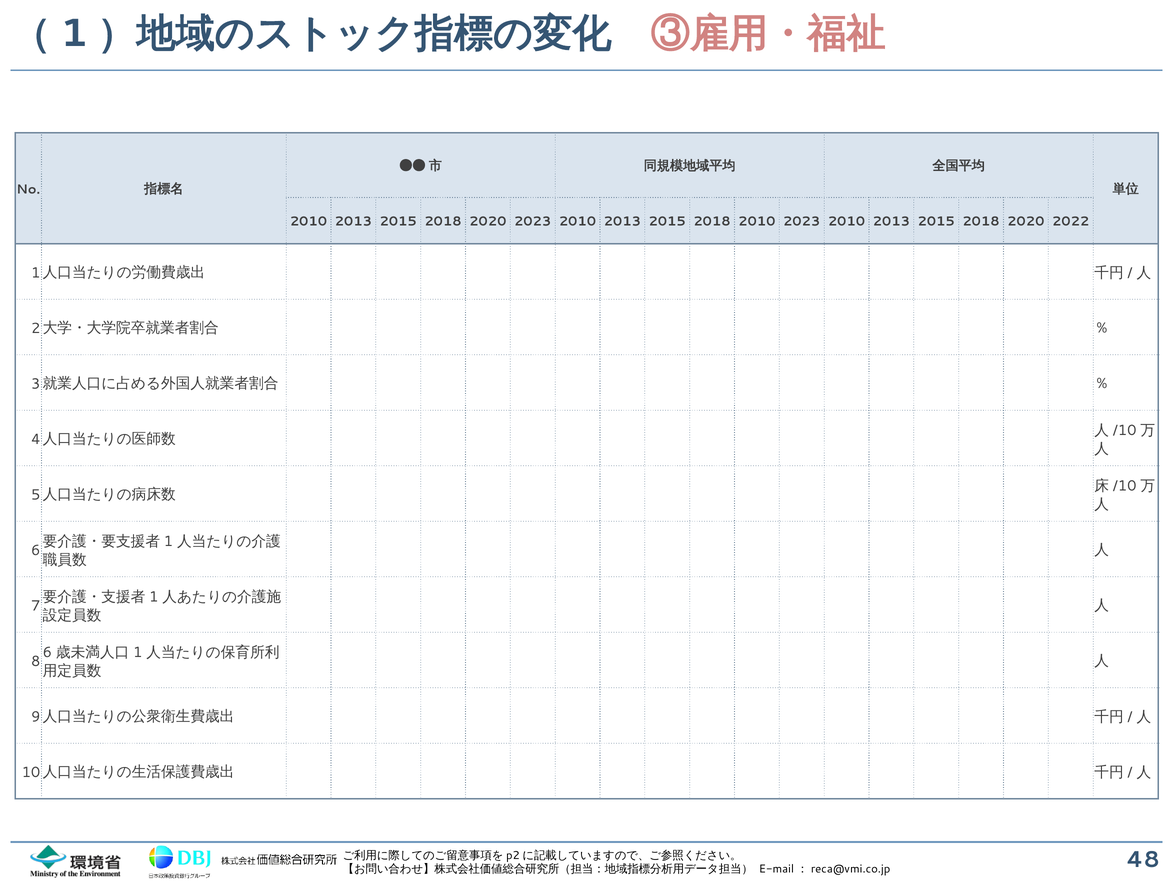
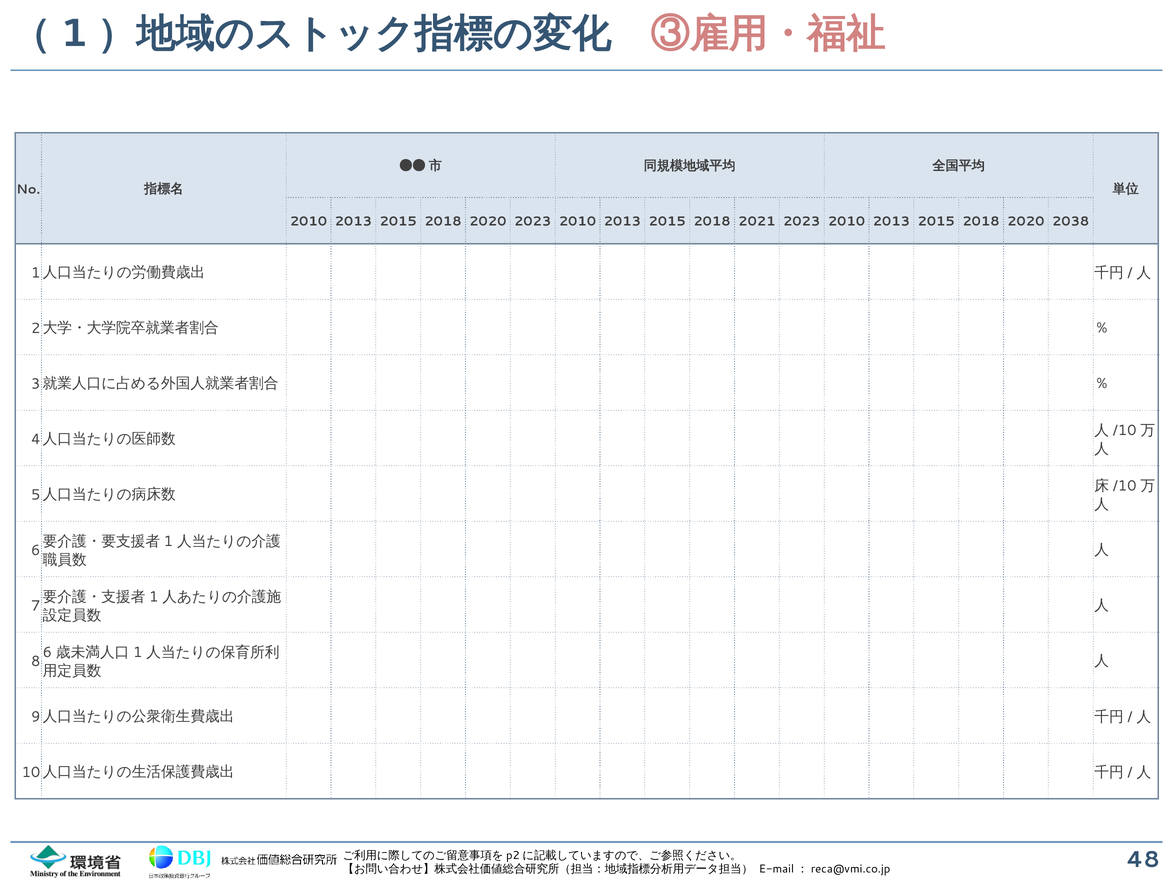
2018 2010: 2010 -> 2021
2022: 2022 -> 2038
